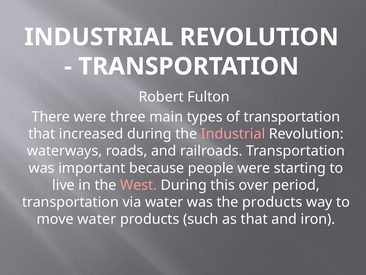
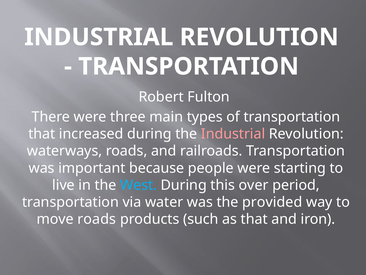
West colour: pink -> light blue
the products: products -> provided
move water: water -> roads
